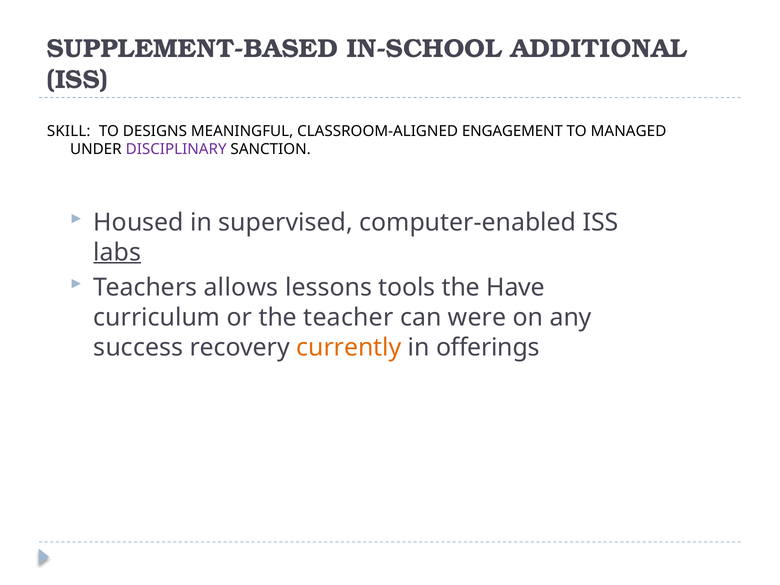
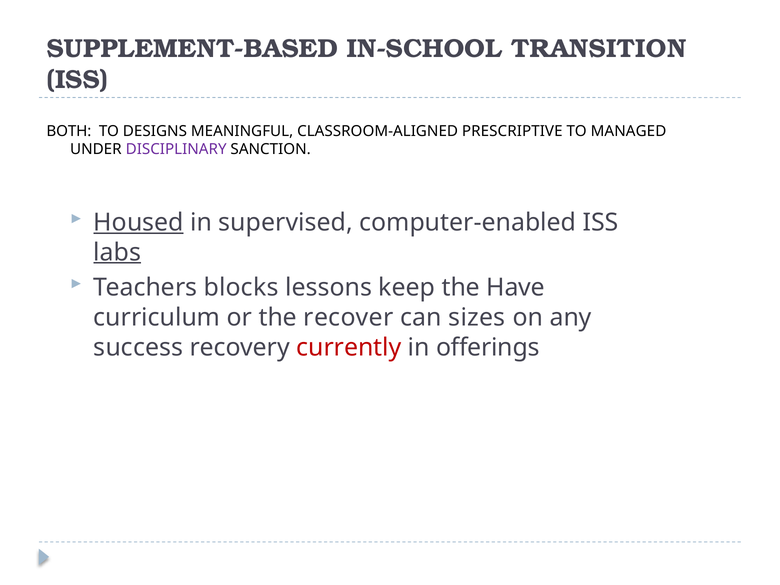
ADDITIONAL: ADDITIONAL -> TRANSITION
SKILL: SKILL -> BOTH
ENGAGEMENT: ENGAGEMENT -> PRESCRIPTIVE
Housed underline: none -> present
allows: allows -> blocks
tools: tools -> keep
teacher: teacher -> recover
were: were -> sizes
currently colour: orange -> red
